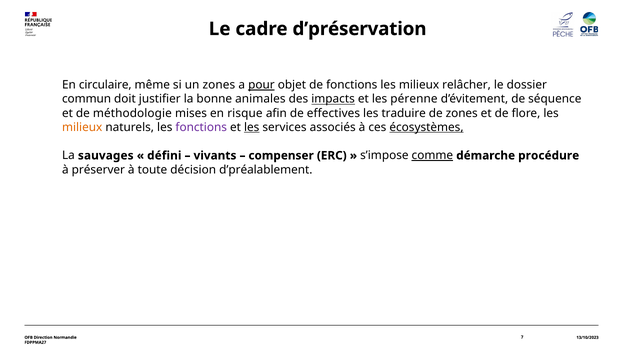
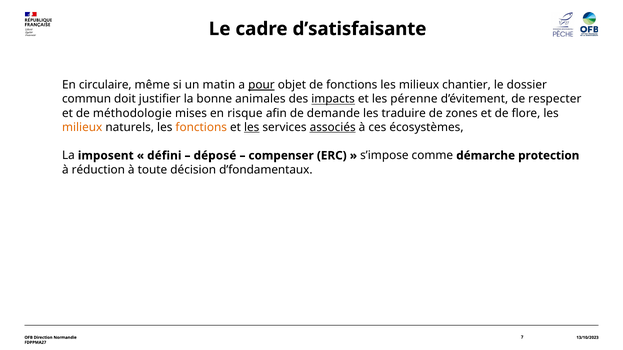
d’préservation: d’préservation -> d’satisfaisante
un zones: zones -> matin
relâcher: relâcher -> chantier
séquence: séquence -> respecter
effectives: effectives -> demande
fonctions at (201, 127) colour: purple -> orange
associés underline: none -> present
écosystèmes underline: present -> none
sauvages: sauvages -> imposent
vivants: vivants -> déposé
comme underline: present -> none
procédure: procédure -> protection
préserver: préserver -> réduction
d’préalablement: d’préalablement -> d’fondamentaux
